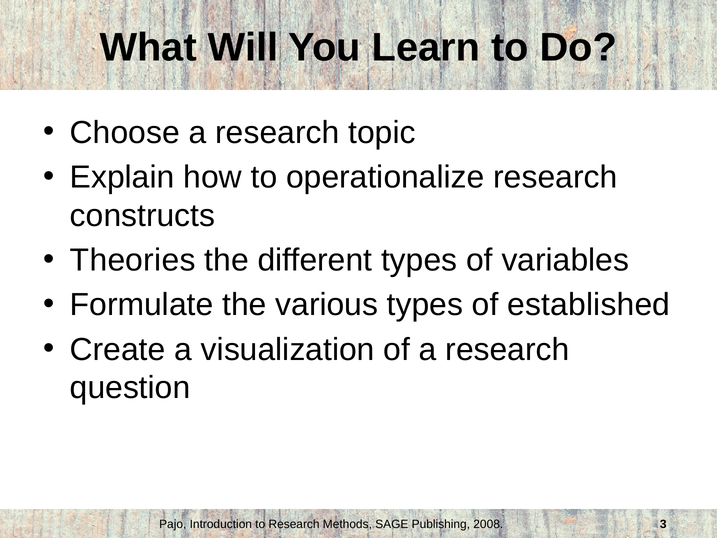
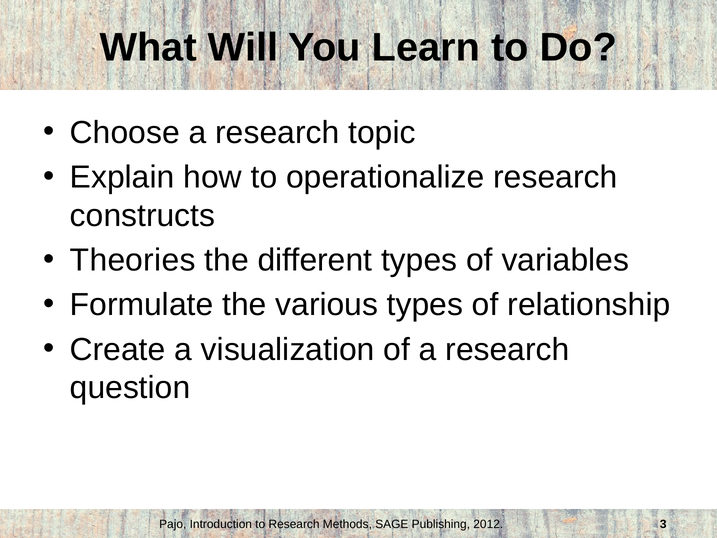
established: established -> relationship
2008: 2008 -> 2012
